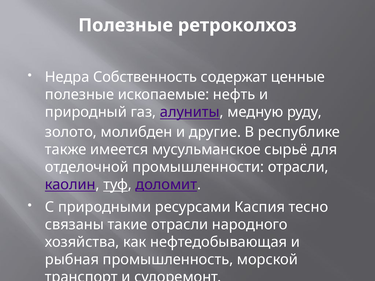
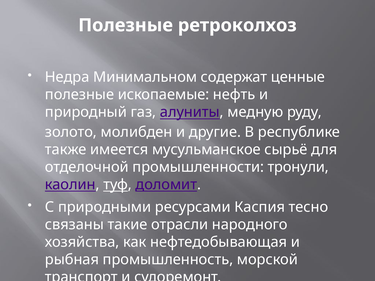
Собственность: Собственность -> Минимальном
промышленности отрасли: отрасли -> тронули
